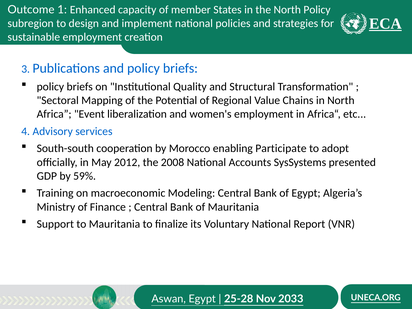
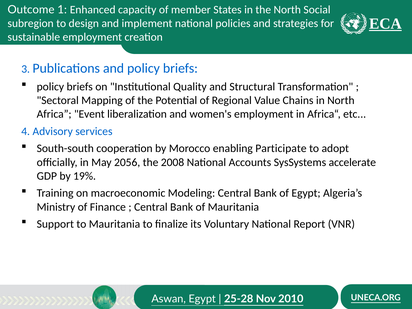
North Policy: Policy -> Social
2012: 2012 -> 2056
presented: presented -> accelerate
59%: 59% -> 19%
2033: 2033 -> 2010
